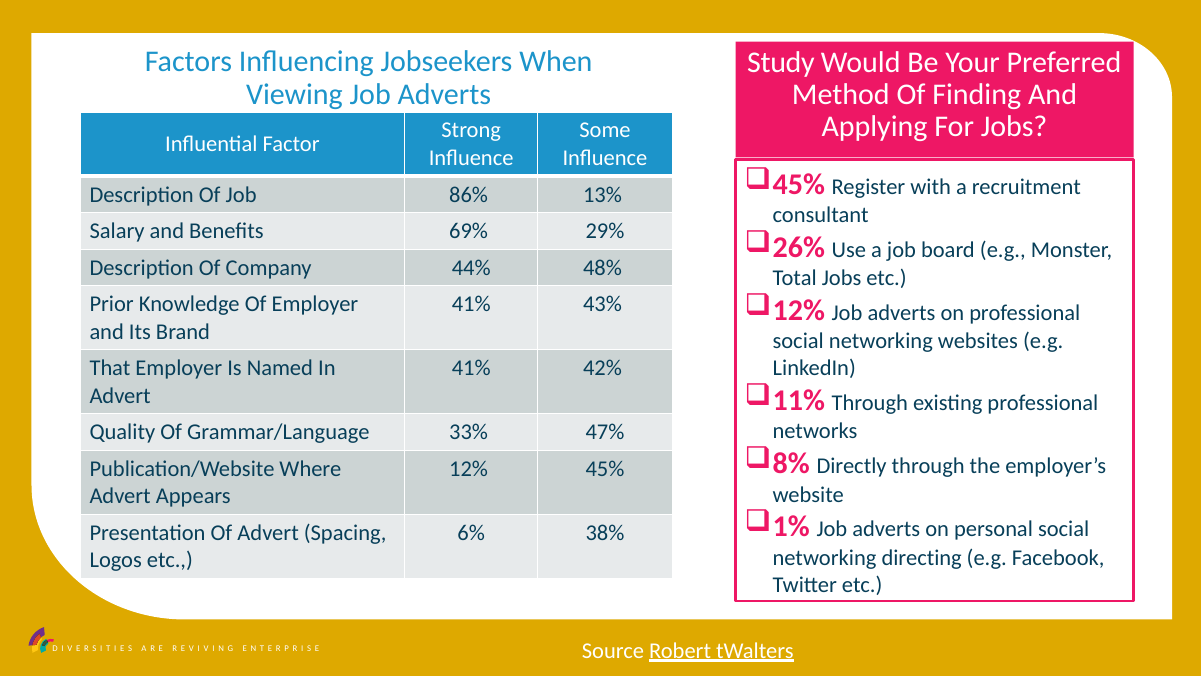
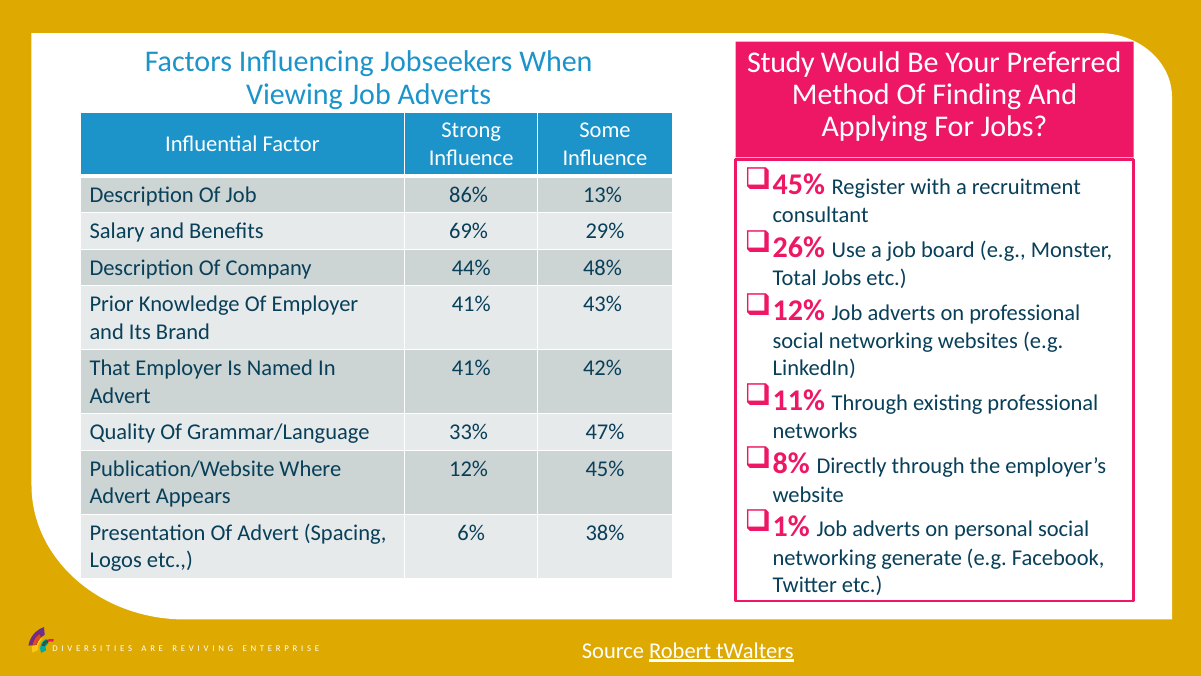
directing: directing -> generate
